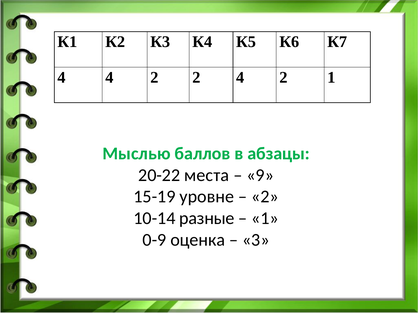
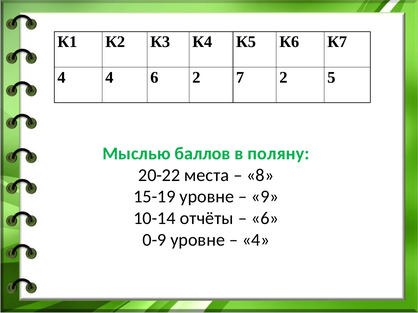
4 4 2: 2 -> 6
2 4: 4 -> 7
2 1: 1 -> 5
абзацы: абзацы -> поляну
9: 9 -> 8
2 at (265, 197): 2 -> 9
разные: разные -> отчёты
1 at (265, 219): 1 -> 6
0-9 оценка: оценка -> уровне
3 at (256, 240): 3 -> 4
